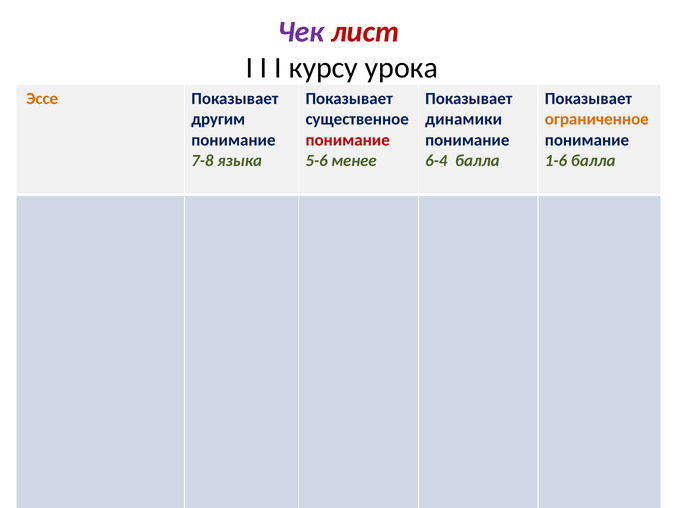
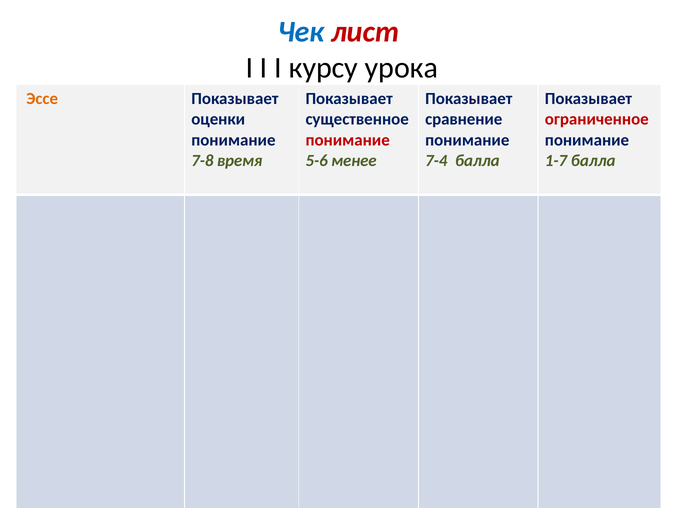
Чек colour: purple -> blue
другим: другим -> оценки
динамики: динамики -> сравнение
ограниченное colour: orange -> red
языка: языка -> время
6-4: 6-4 -> 7-4
1-6: 1-6 -> 1-7
